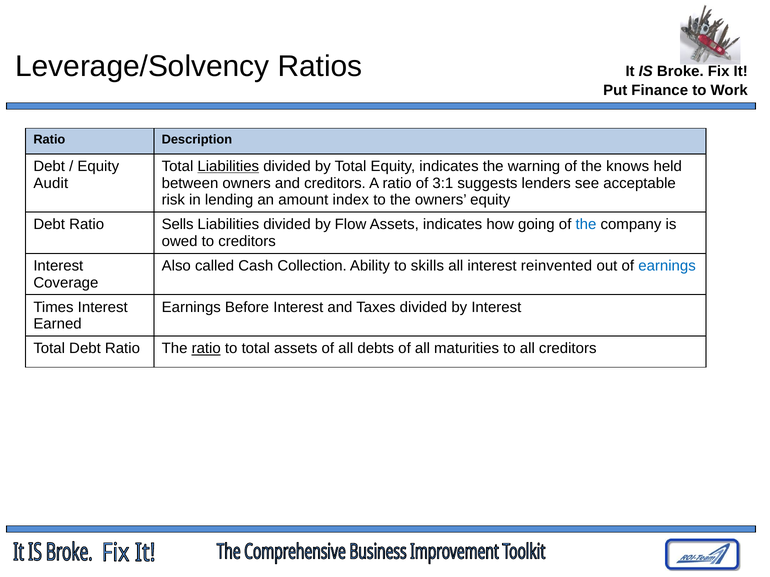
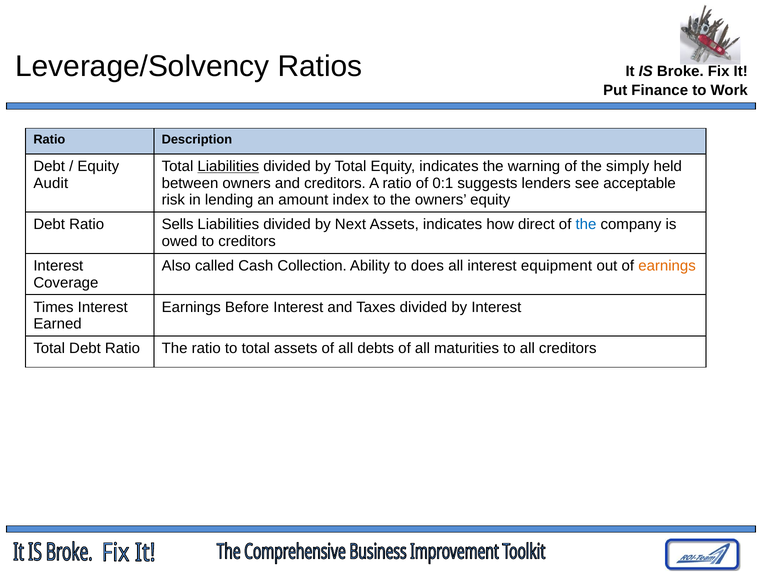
knows: knows -> simply
3:1: 3:1 -> 0:1
Flow: Flow -> Next
going: going -> direct
skills: skills -> does
reinvented: reinvented -> equipment
earnings at (667, 266) colour: blue -> orange
ratio at (206, 349) underline: present -> none
